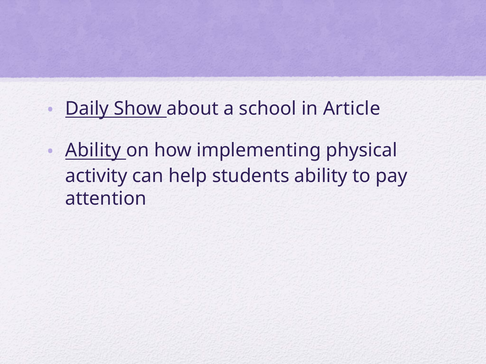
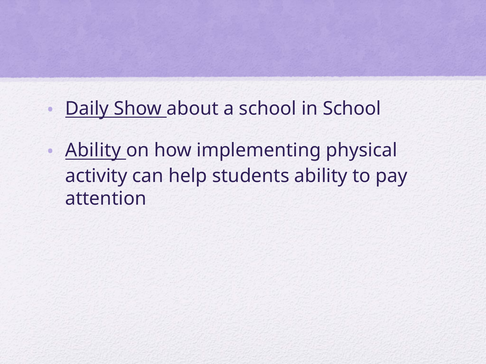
in Article: Article -> School
